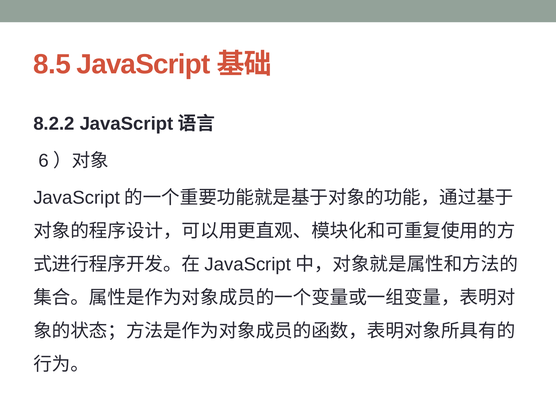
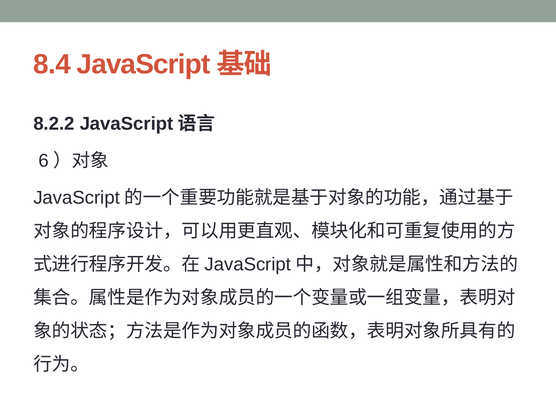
8.5: 8.5 -> 8.4
